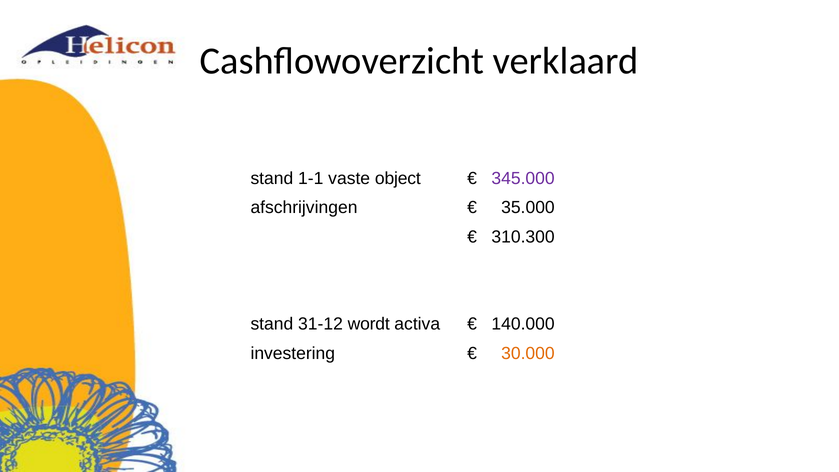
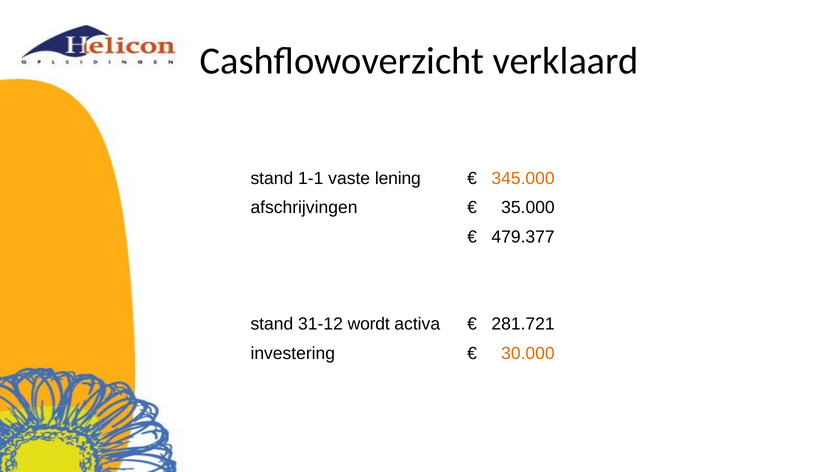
object: object -> lening
345.000 colour: purple -> orange
310.300: 310.300 -> 479.377
140.000: 140.000 -> 281.721
